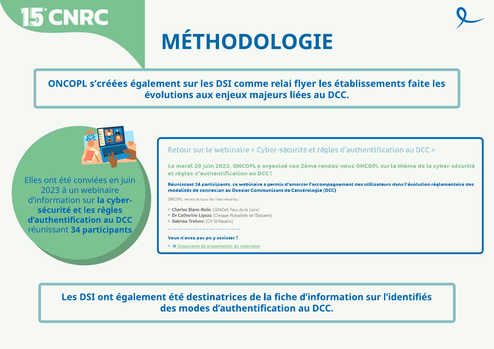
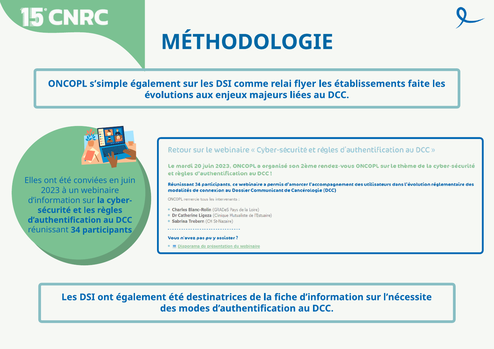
s’créées: s’créées -> s’simple
l’identifiés: l’identifiés -> l’nécessite
